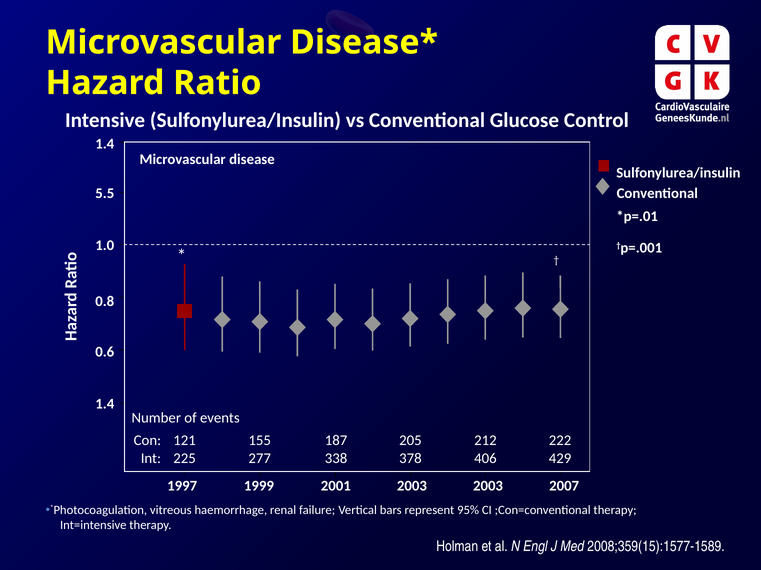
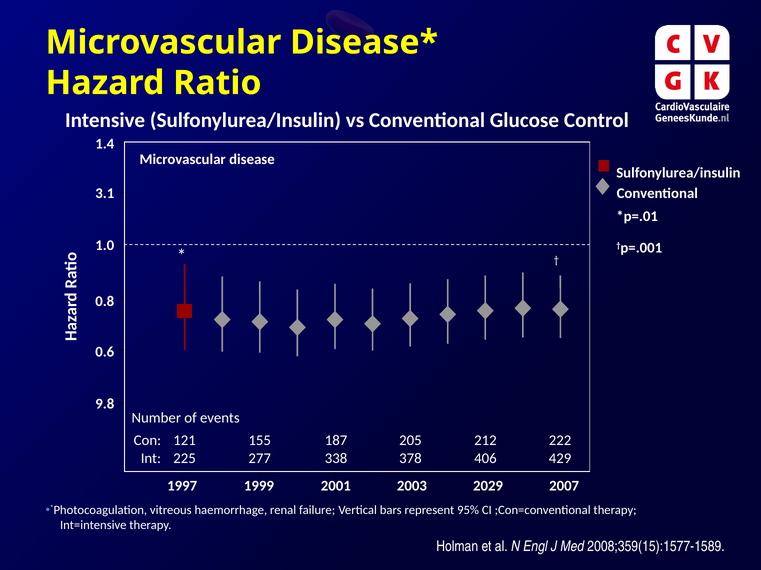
5.5: 5.5 -> 3.1
1.4 at (105, 404): 1.4 -> 9.8
2003 2003: 2003 -> 2029
